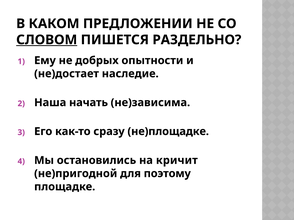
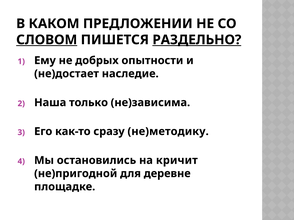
РАЗДЕЛЬНО underline: none -> present
начать: начать -> только
не)площадке: не)площадке -> не)методику
поэтому: поэтому -> деревне
